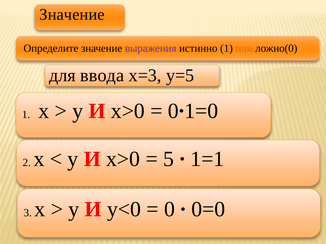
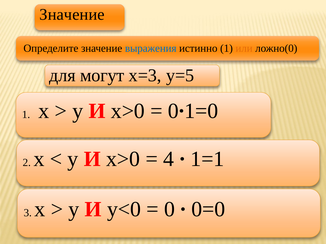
выражения colour: purple -> blue
ввода: ввода -> могут
5: 5 -> 4
